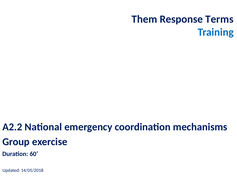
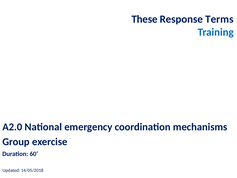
Them: Them -> These
A2.2: A2.2 -> A2.0
